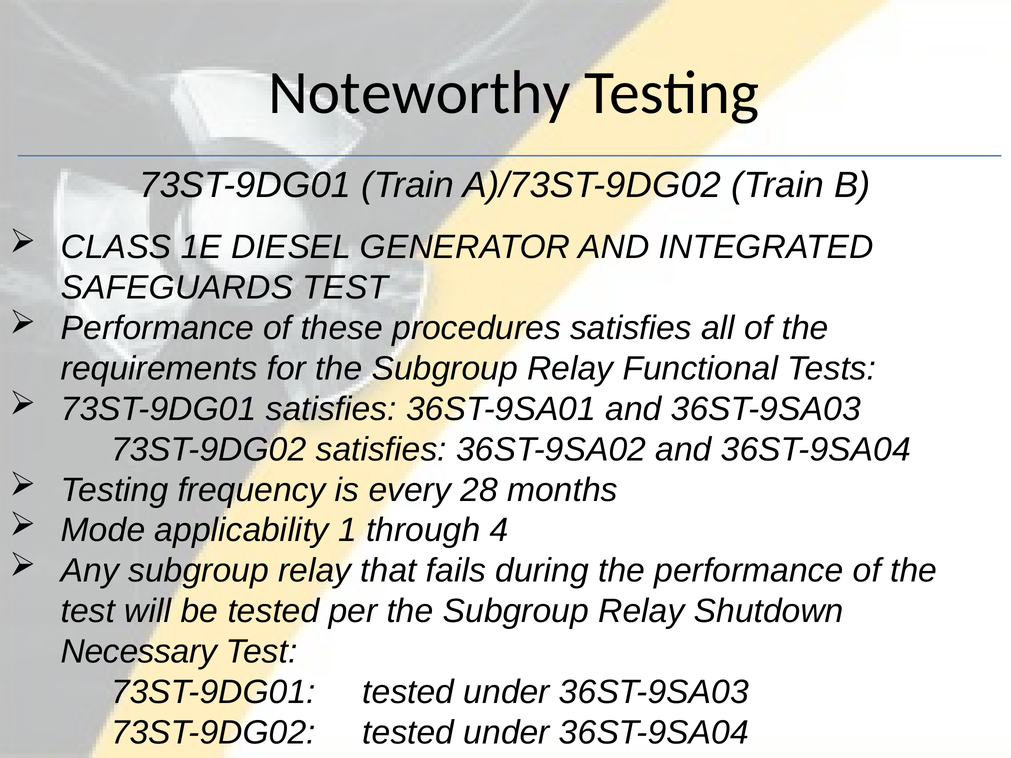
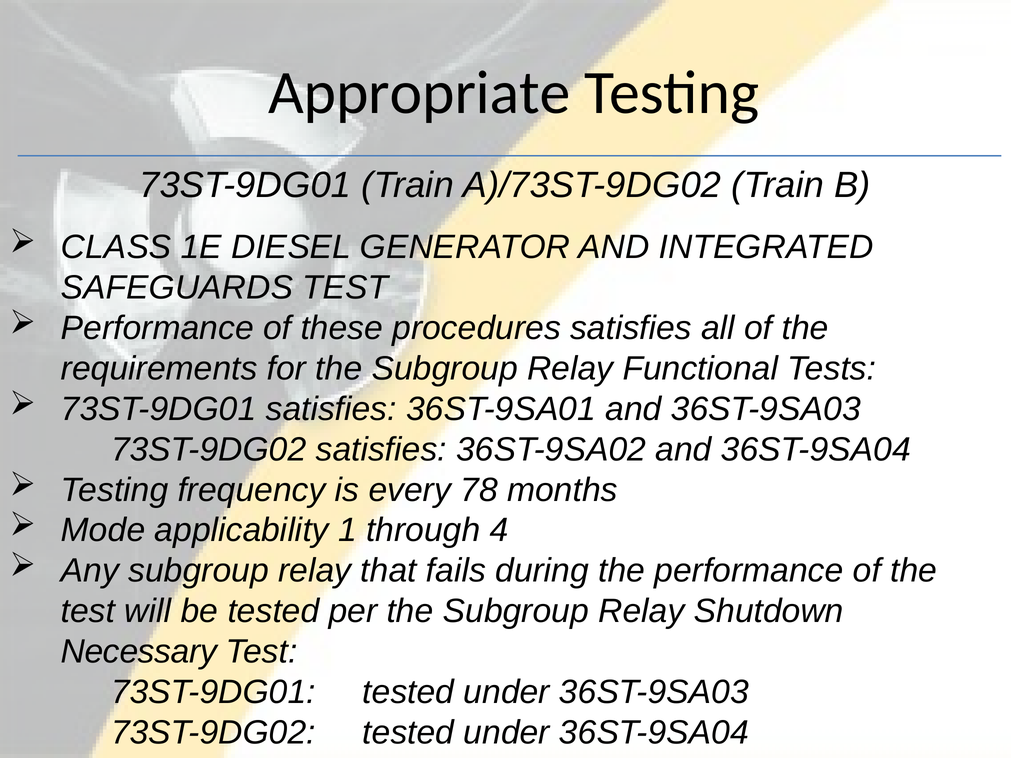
Noteworthy: Noteworthy -> Appropriate
28: 28 -> 78
